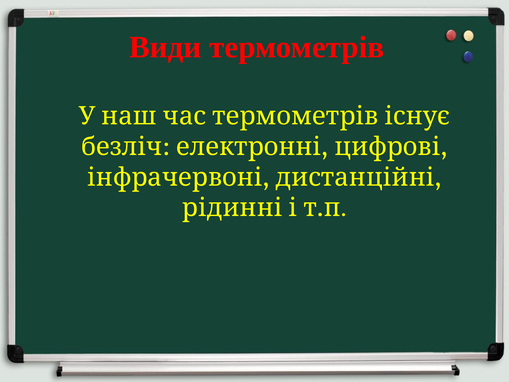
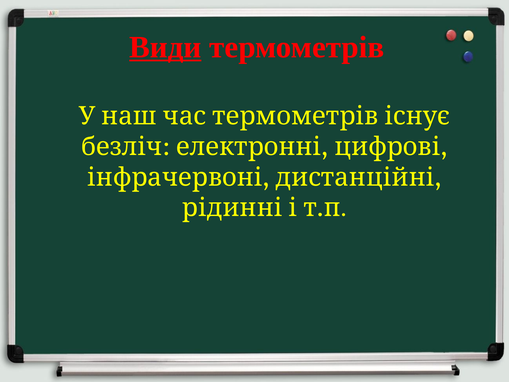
Види underline: none -> present
